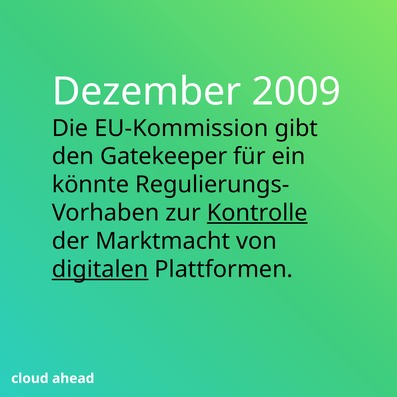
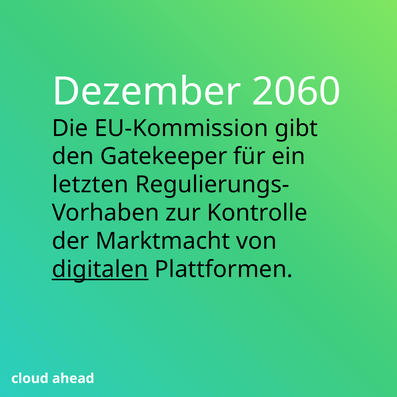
2009: 2009 -> 2060
könnte: könnte -> letzten
Kontrolle underline: present -> none
